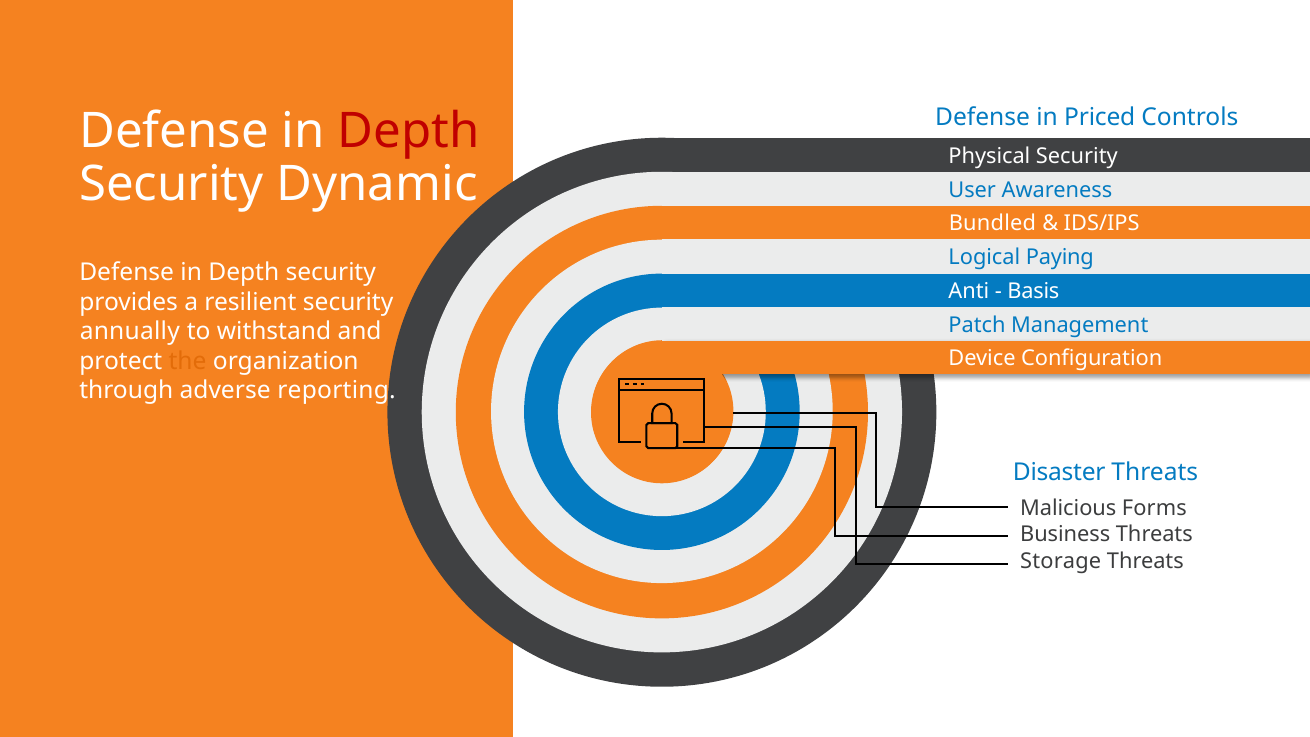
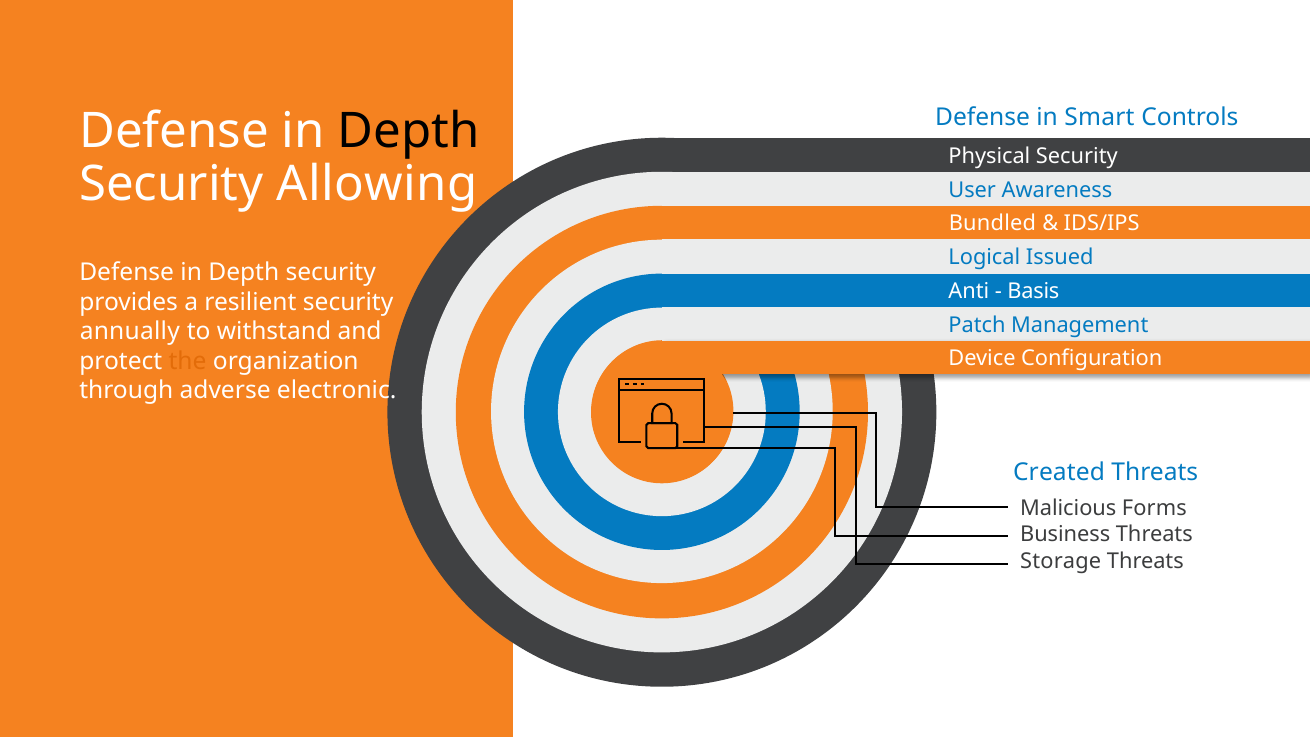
Priced: Priced -> Smart
Depth at (409, 132) colour: red -> black
Dynamic: Dynamic -> Allowing
Paying: Paying -> Issued
reporting: reporting -> electronic
Disaster: Disaster -> Created
